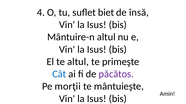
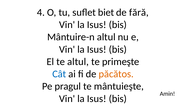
însă: însă -> fără
păcătos colour: purple -> orange
morţii: morţii -> pragul
